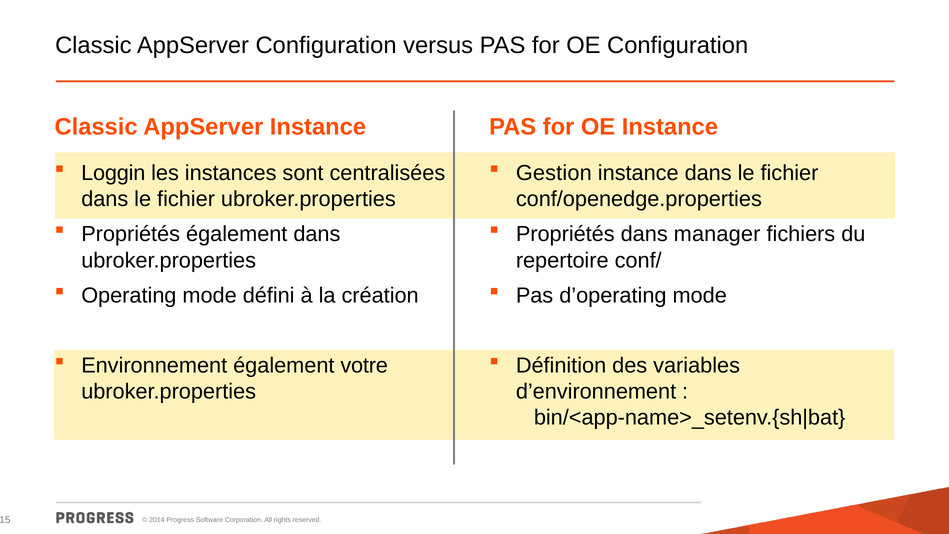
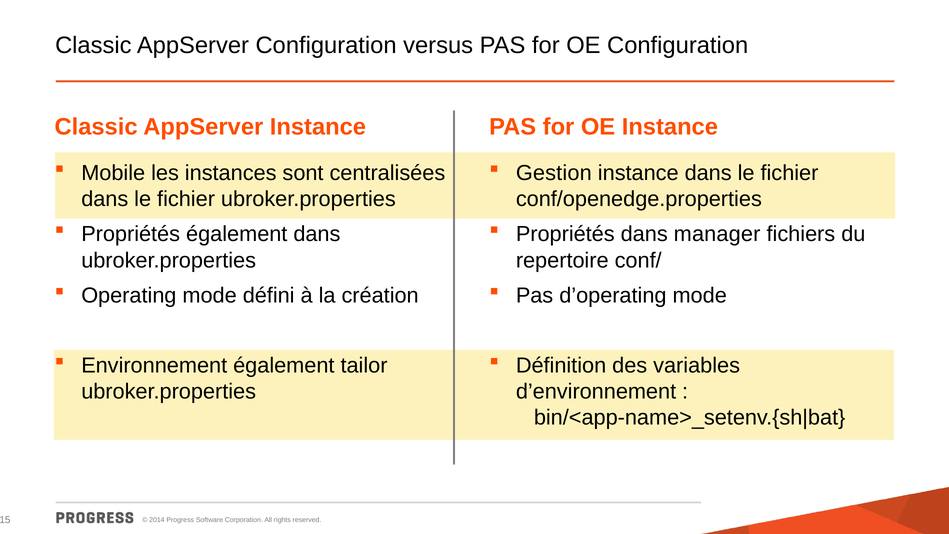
Loggin: Loggin -> Mobile
votre: votre -> tailor
